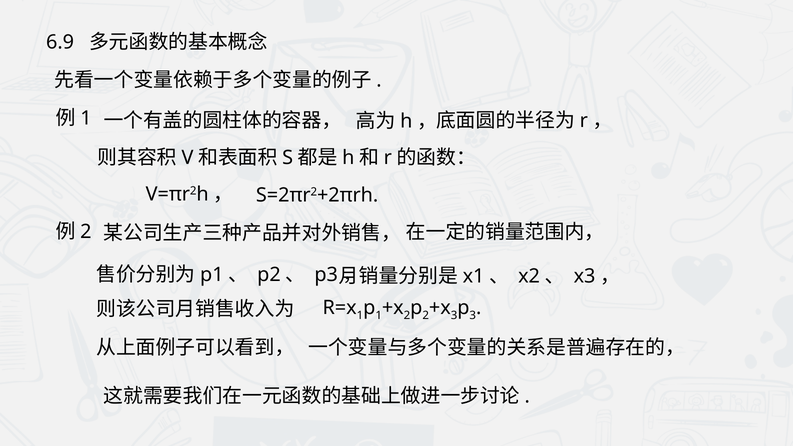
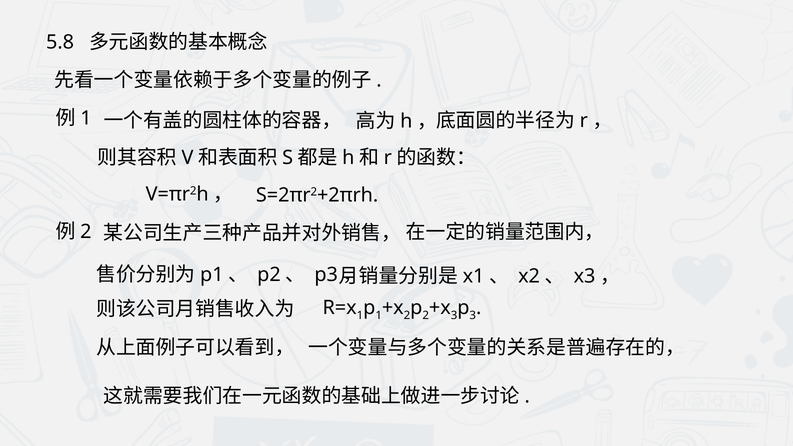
6.9: 6.9 -> 5.8
